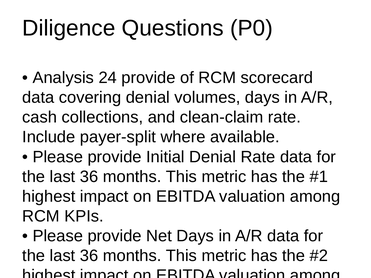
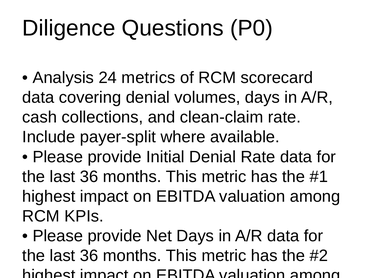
24 provide: provide -> metrics
